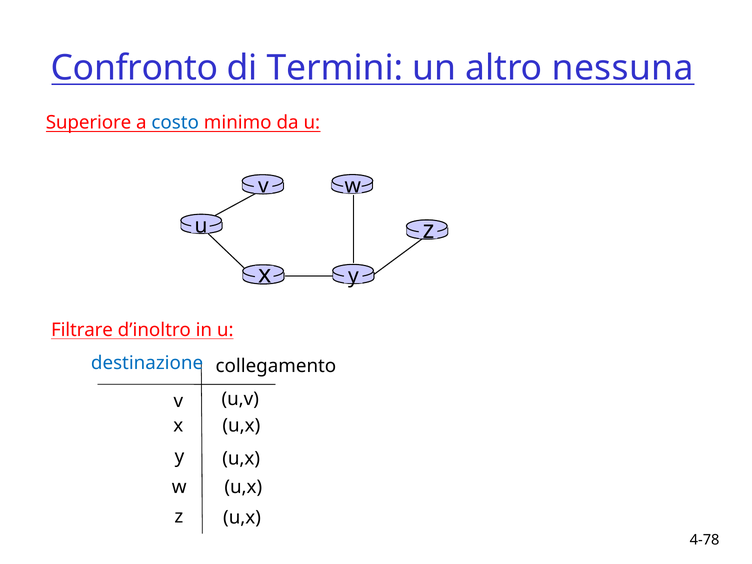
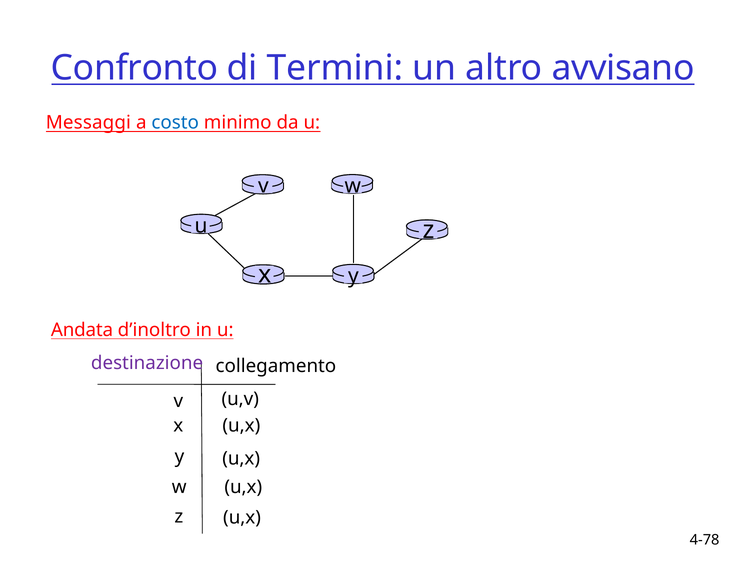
nessuna: nessuna -> avvisano
Superiore: Superiore -> Messaggi
Filtrare: Filtrare -> Andata
destinazione colour: blue -> purple
